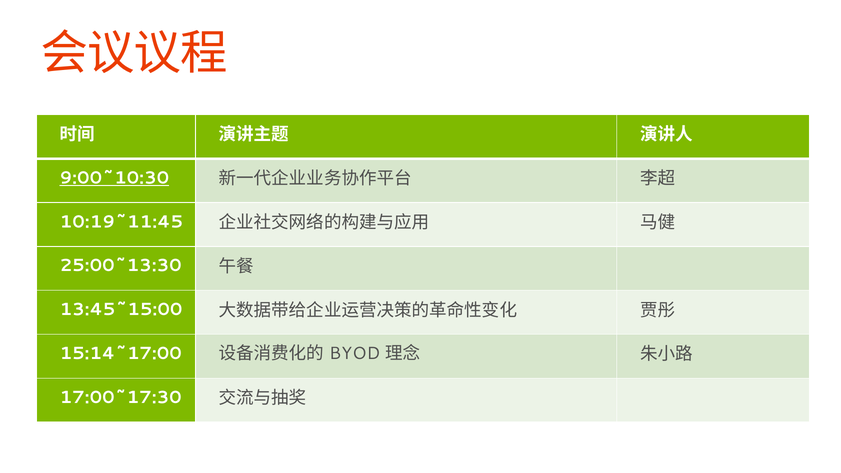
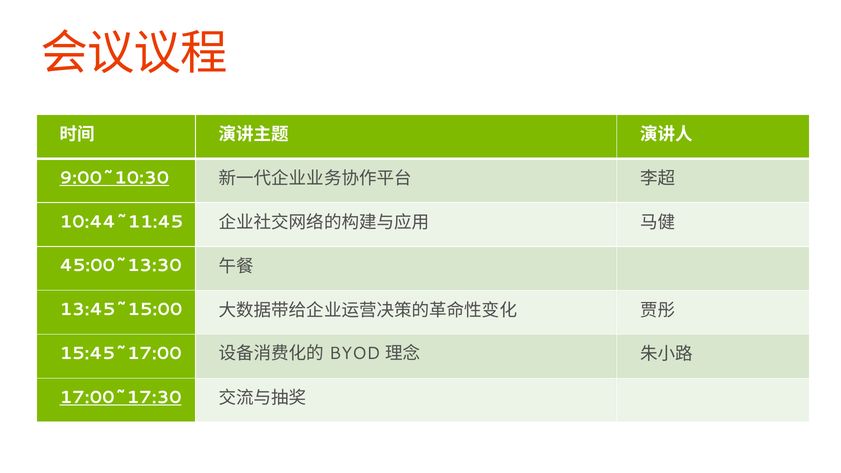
10:19~11:45: 10:19~11:45 -> 10:44~11:45
25:00~13:30: 25:00~13:30 -> 45:00~13:30
15:14~17:00: 15:14~17:00 -> 15:45~17:00
17:00~17:30 underline: none -> present
